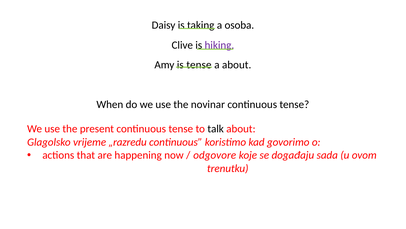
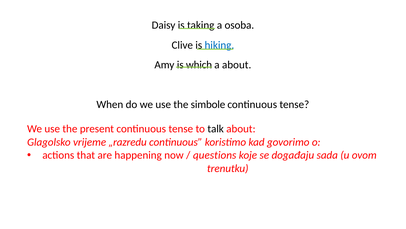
hiking colour: purple -> blue
is tense: tense -> which
novinar: novinar -> simbole
odgovore: odgovore -> questions
